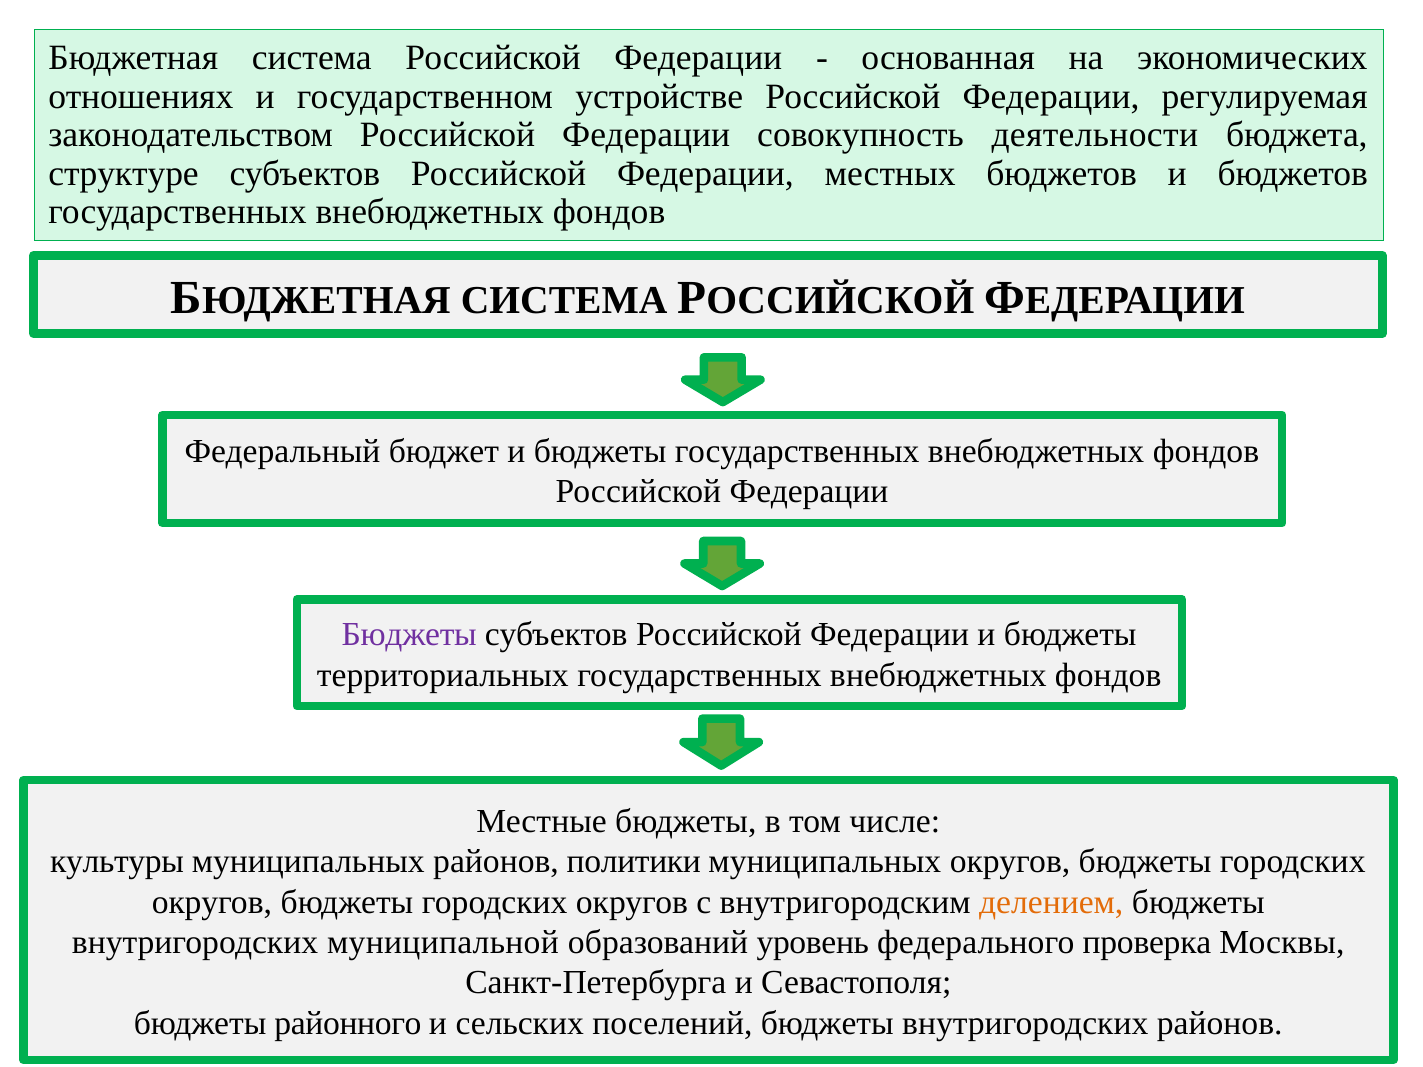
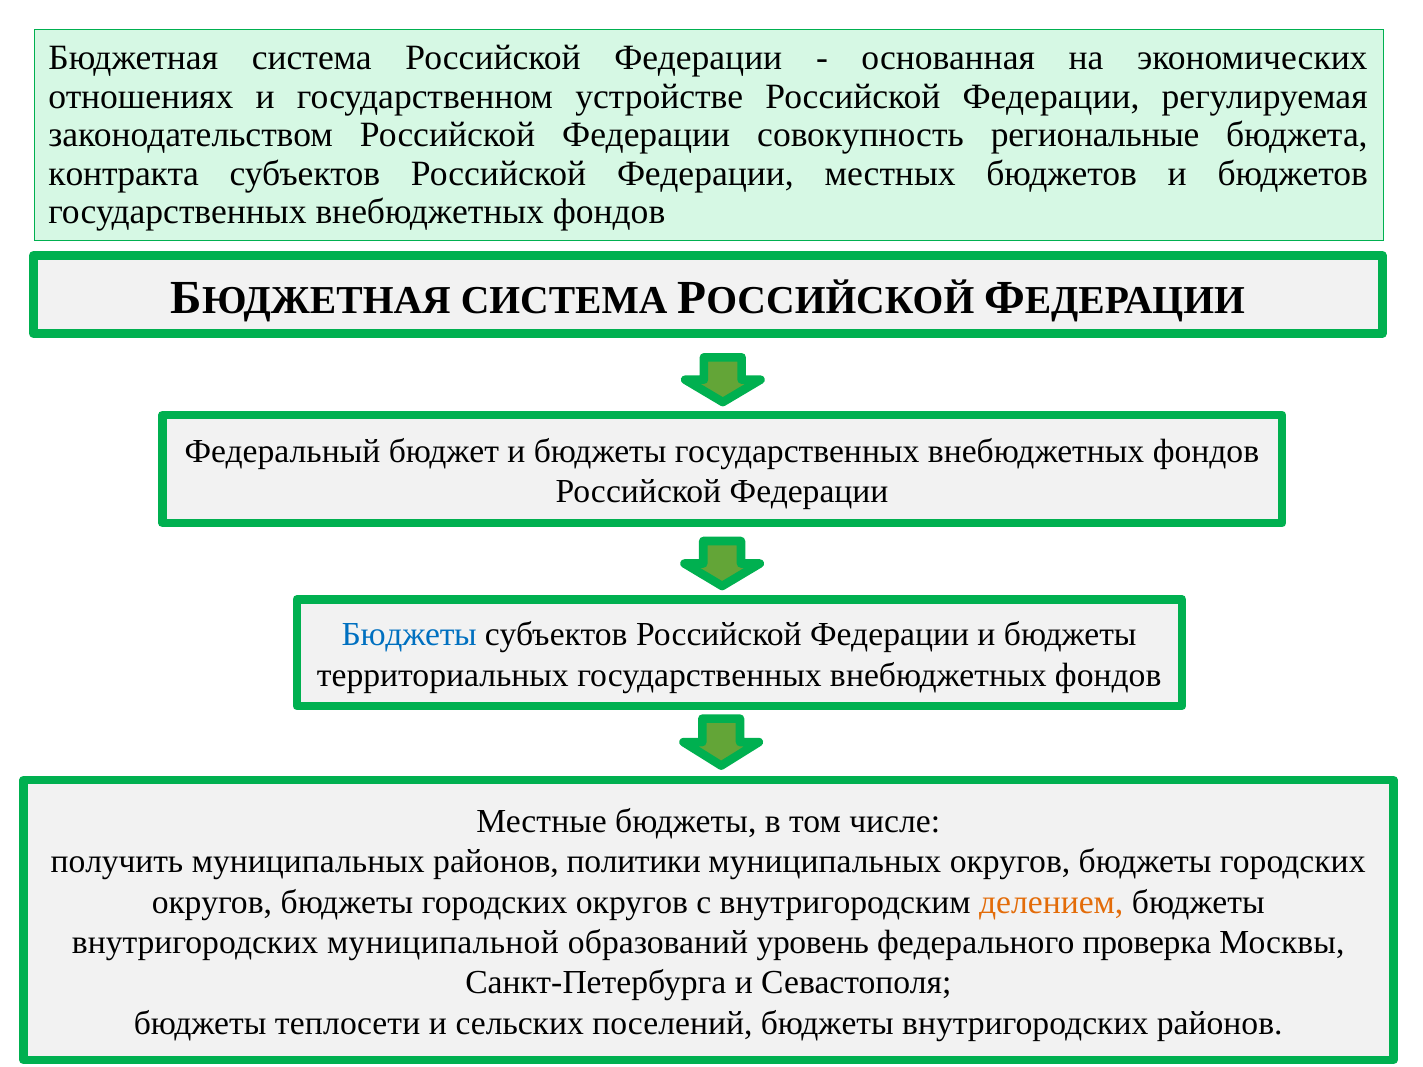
деятельности: деятельности -> региональные
структуре: структуре -> контракта
Бюджеты at (409, 635) colour: purple -> blue
культуры: культуры -> получить
районного: районного -> теплосети
